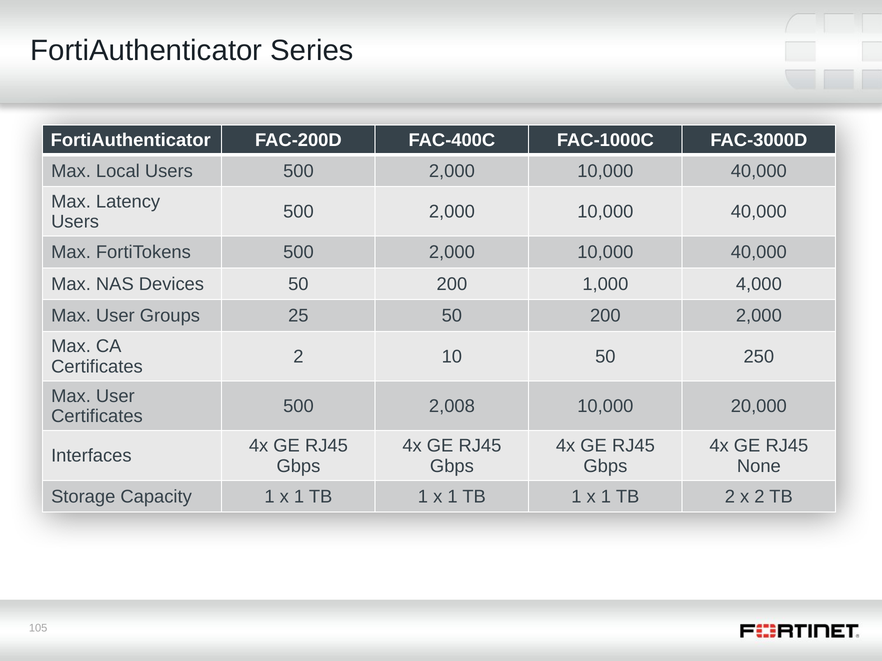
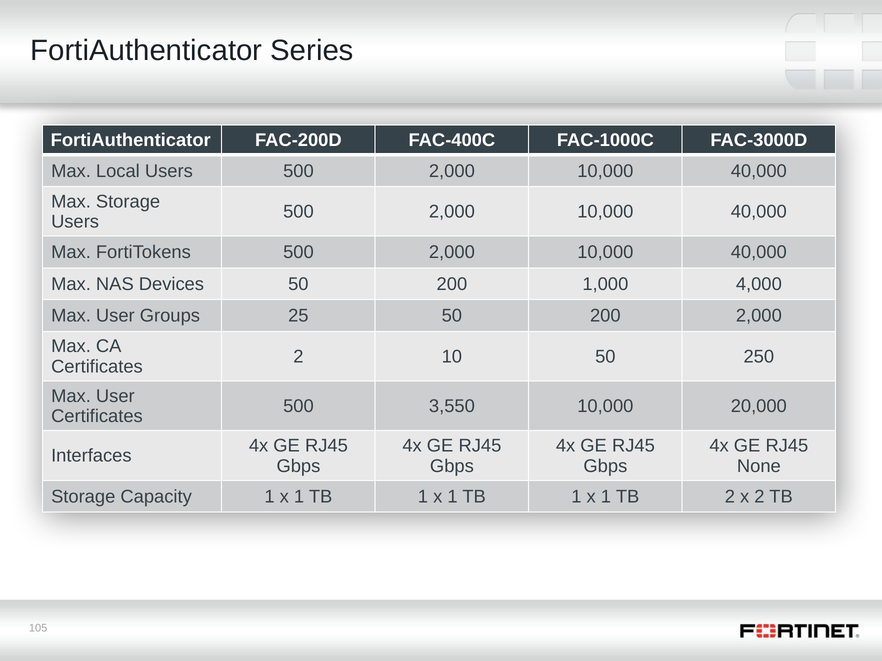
Max Latency: Latency -> Storage
2,008: 2,008 -> 3,550
